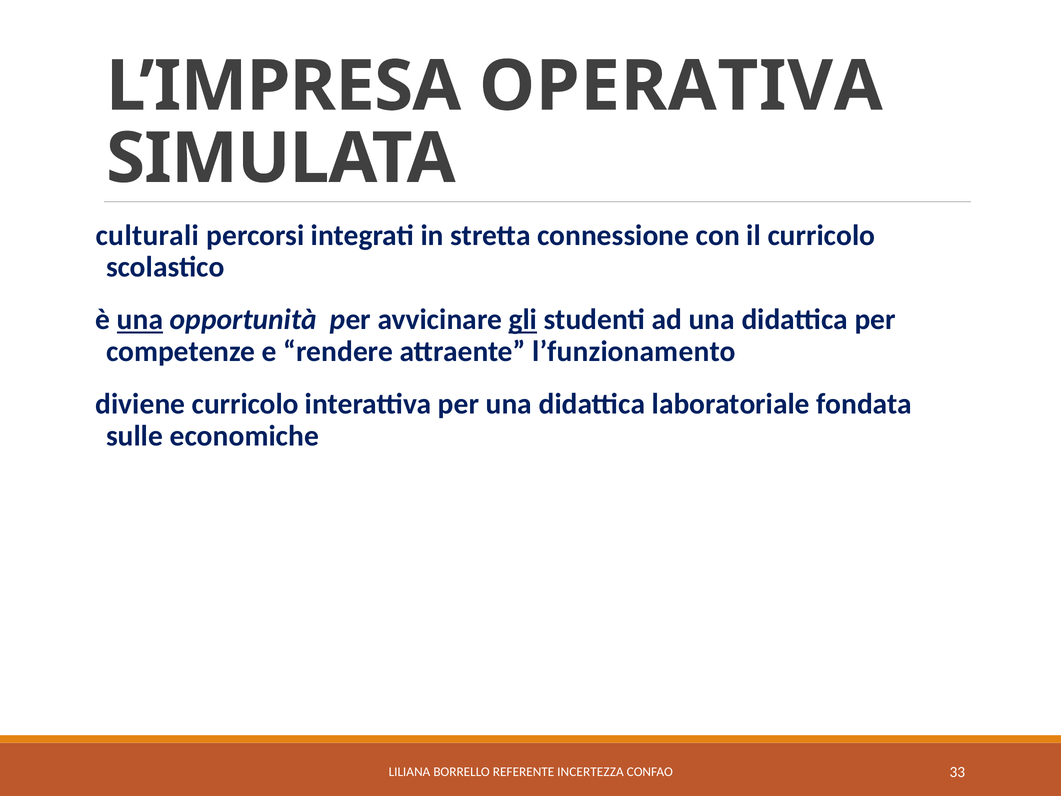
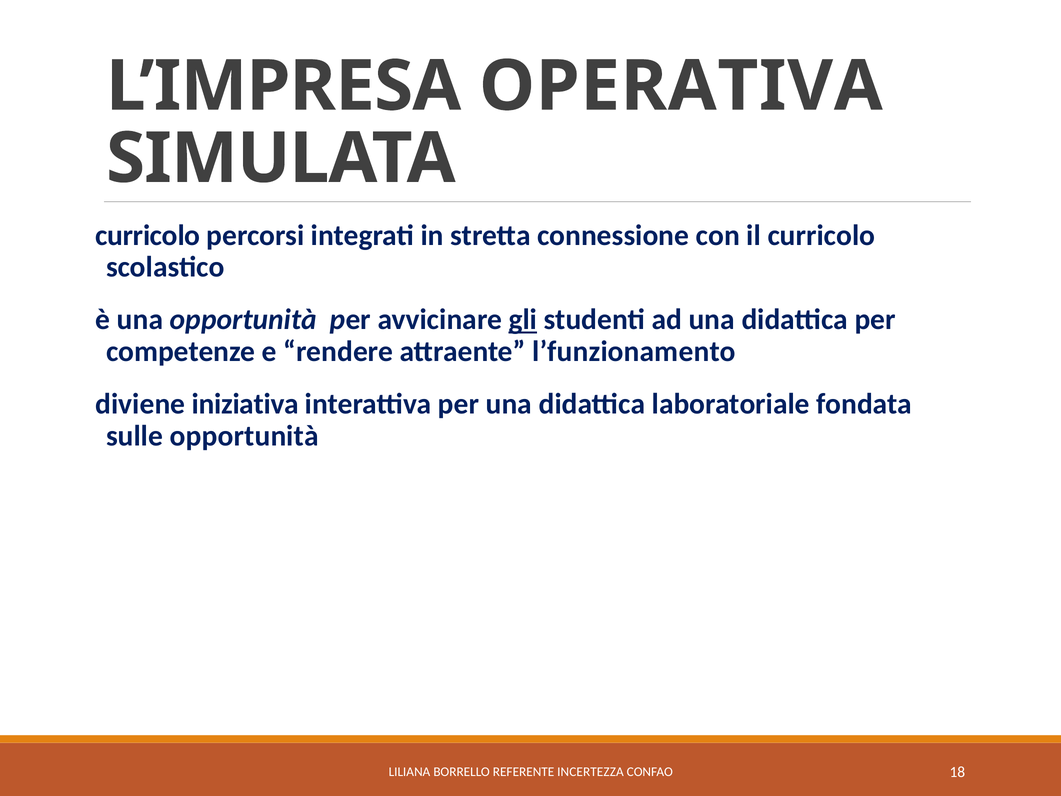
culturali at (147, 235): culturali -> curricolo
una at (140, 320) underline: present -> none
diviene curricolo: curricolo -> iniziativa
sulle economiche: economiche -> opportunità
33: 33 -> 18
